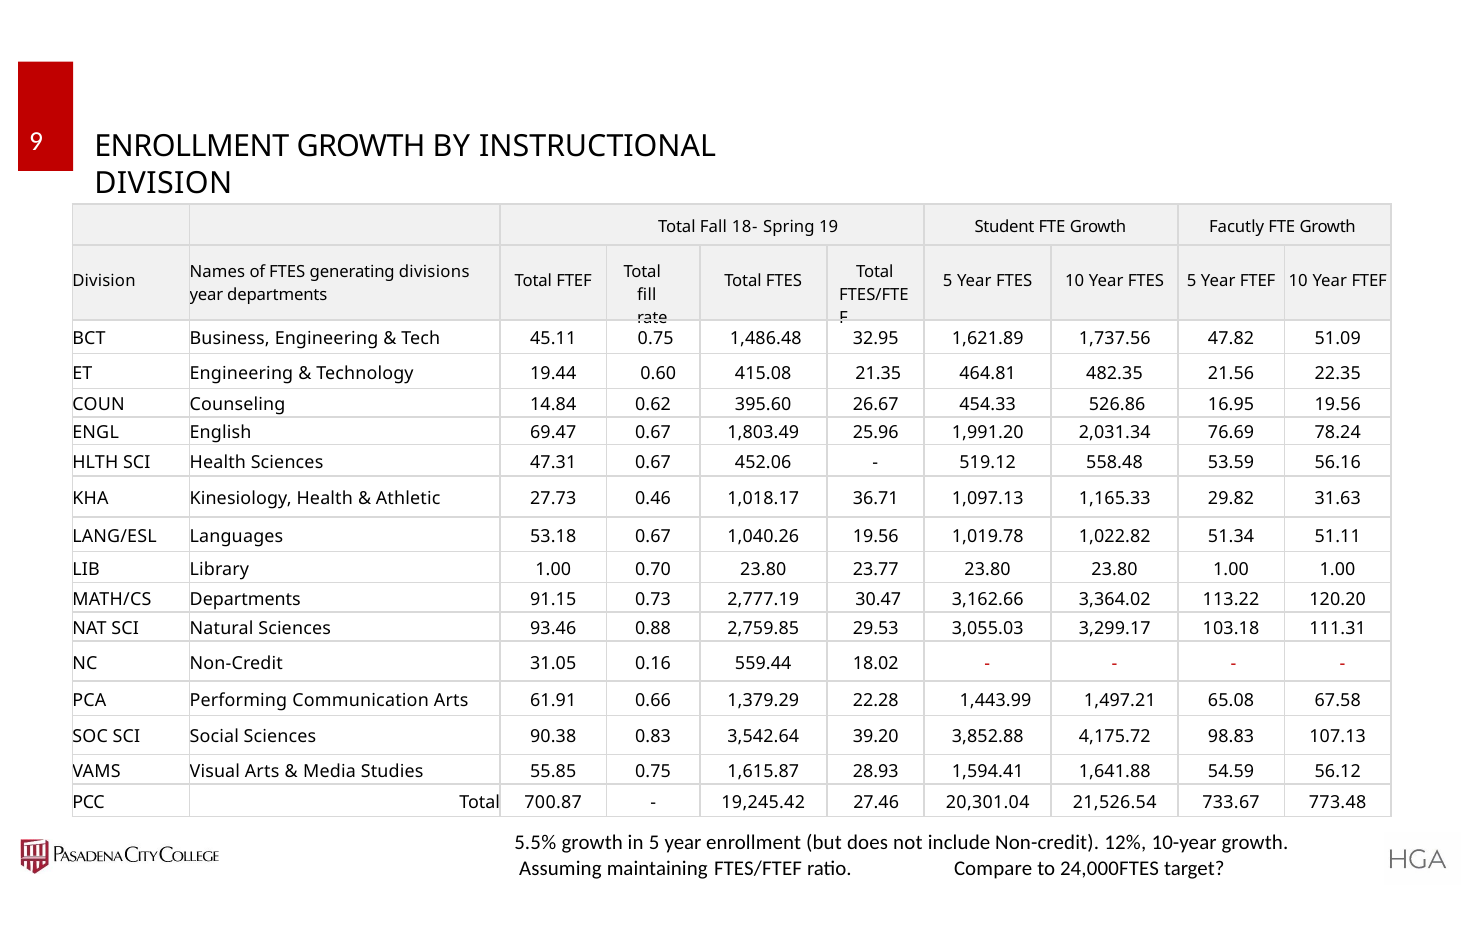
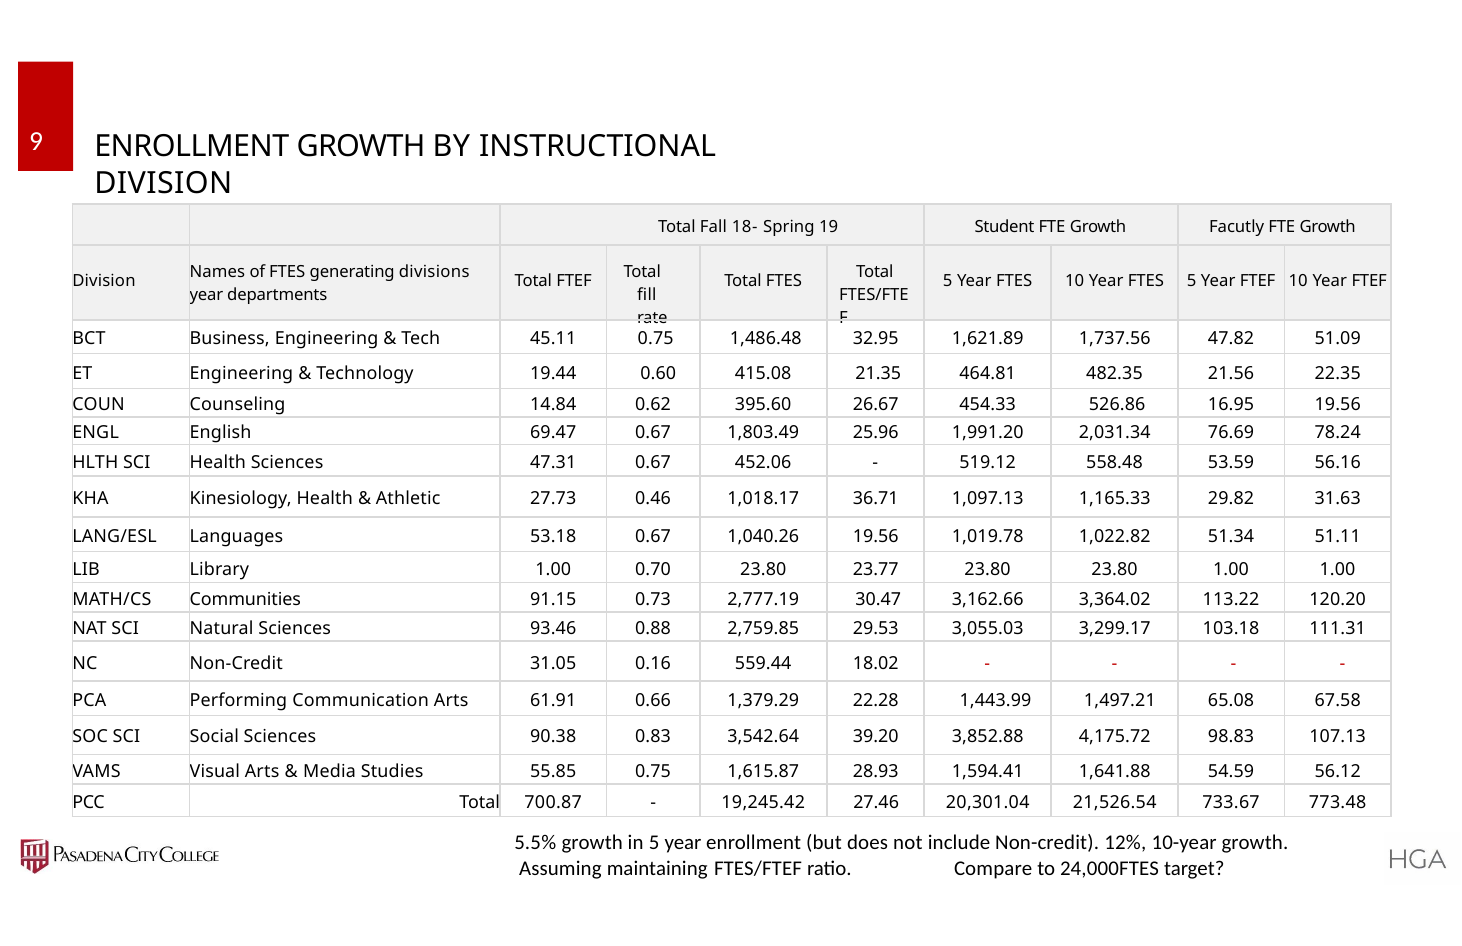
MATH/CS Departments: Departments -> Communities
